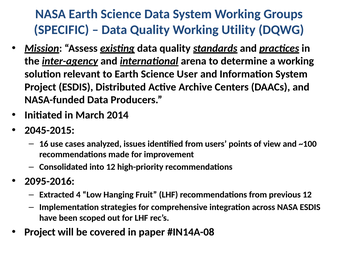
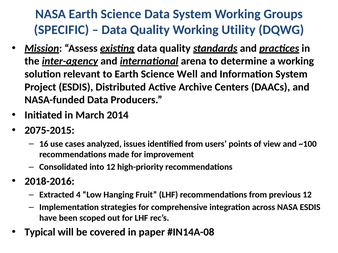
User: User -> Well
2045-2015: 2045-2015 -> 2075-2015
2095-2016: 2095-2016 -> 2018-2016
Project at (40, 233): Project -> Typical
